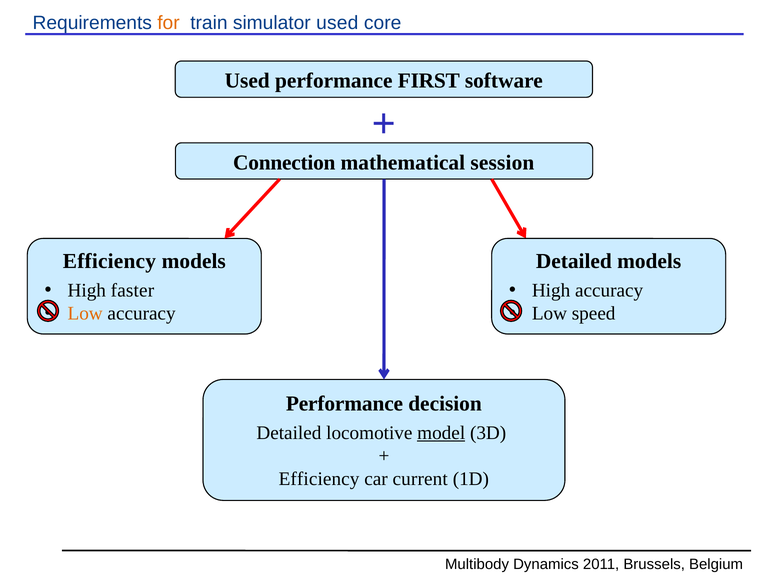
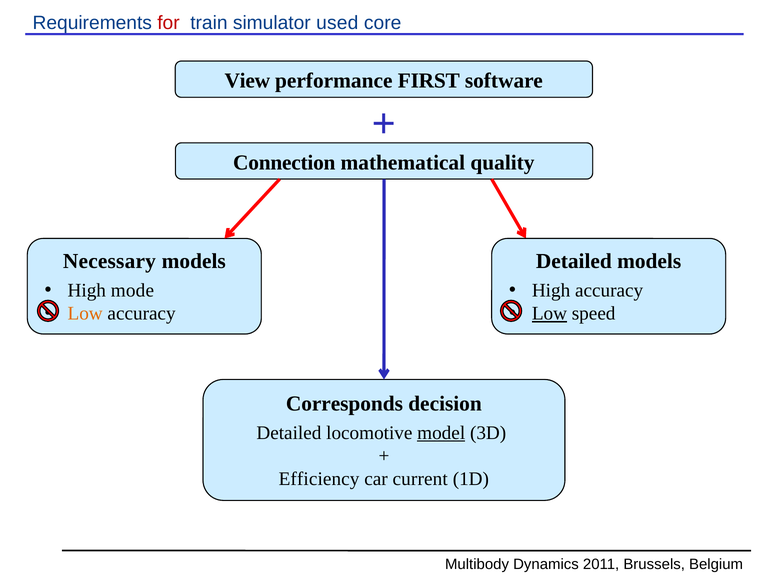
for colour: orange -> red
Used at (247, 81): Used -> View
session: session -> quality
Efficiency at (109, 261): Efficiency -> Necessary
faster: faster -> mode
Low at (549, 314) underline: none -> present
Performance at (344, 404): Performance -> Corresponds
